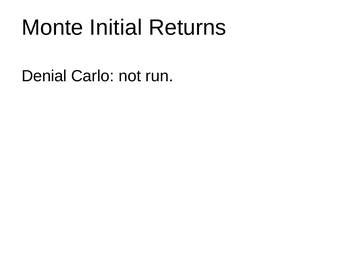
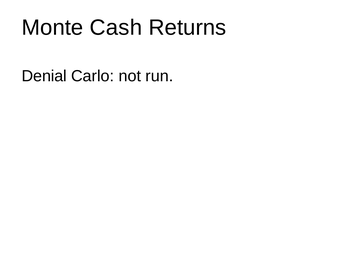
Initial: Initial -> Cash
